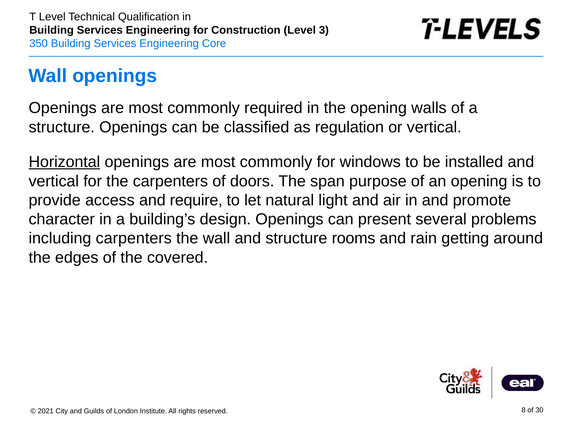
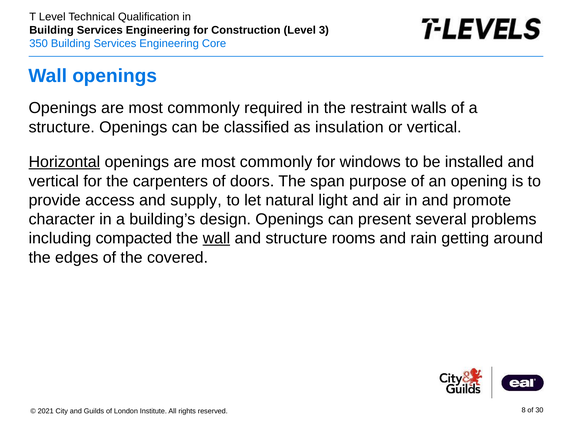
the opening: opening -> restraint
regulation: regulation -> insulation
require: require -> supply
including carpenters: carpenters -> compacted
wall at (216, 238) underline: none -> present
